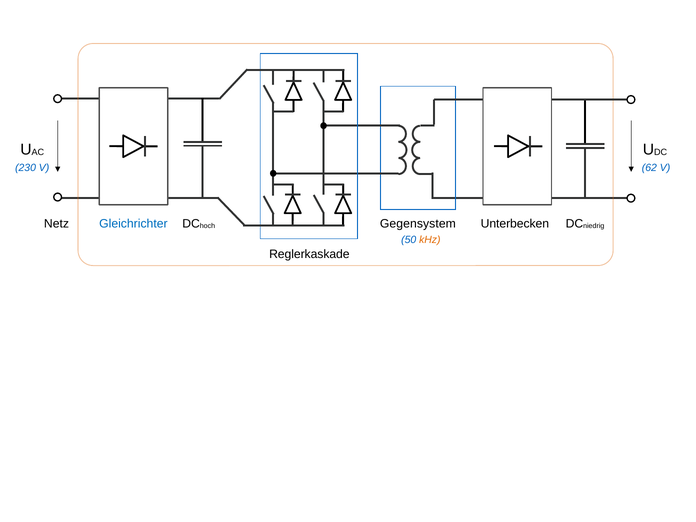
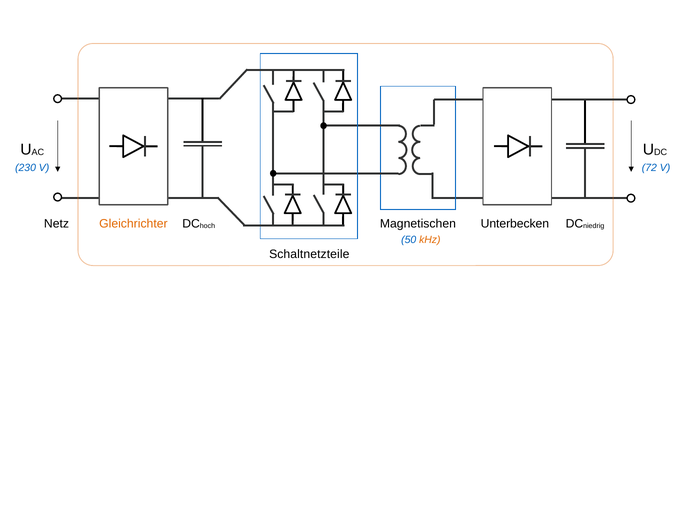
62: 62 -> 72
Gleichrichter colour: blue -> orange
Gegensystem: Gegensystem -> Magnetischen
Reglerkaskade: Reglerkaskade -> Schaltnetzteile
